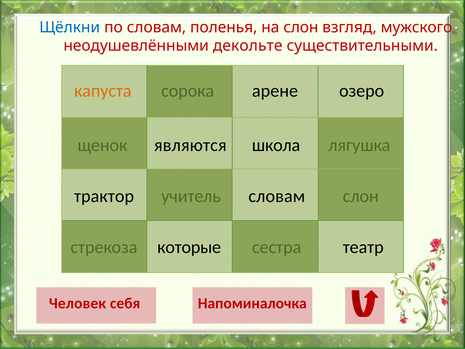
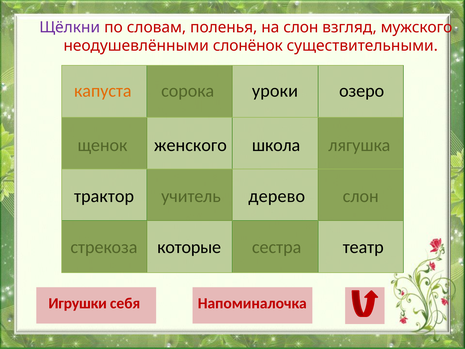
Щёлкни colour: blue -> purple
декольте: декольте -> слонёнок
арене: арене -> уроки
являются: являются -> женского
словам at (277, 196): словам -> дерево
Человек: Человек -> Игрушки
